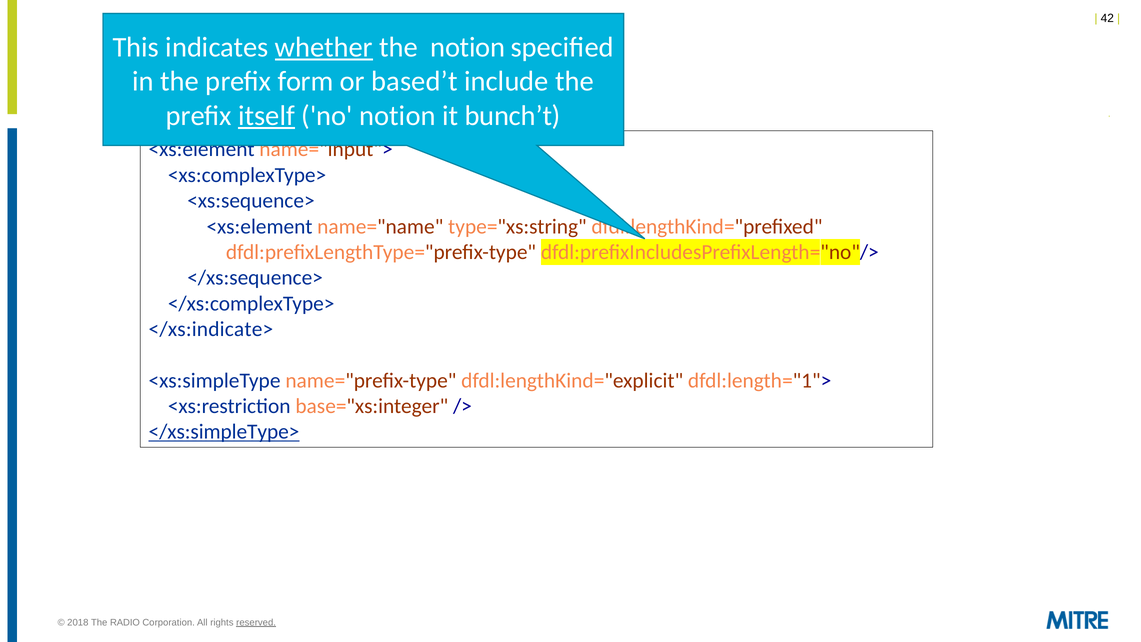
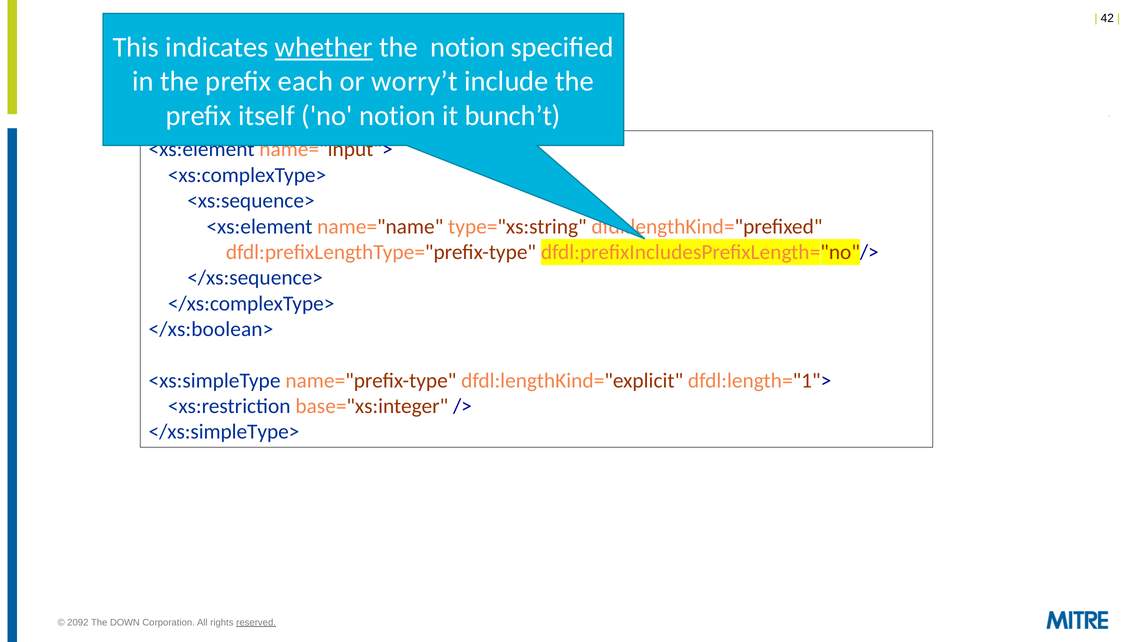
form: form -> each
based’t: based’t -> worry’t
itself underline: present -> none
</xs:indicate>: </xs:indicate> -> </xs:boolean>
</xs:simpleType> underline: present -> none
2018: 2018 -> 2092
RADIO: RADIO -> DOWN
